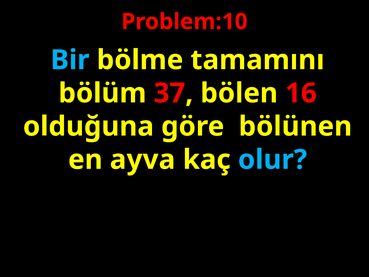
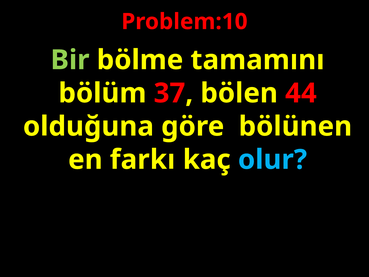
Bir colour: light blue -> light green
16: 16 -> 44
ayva: ayva -> farkı
